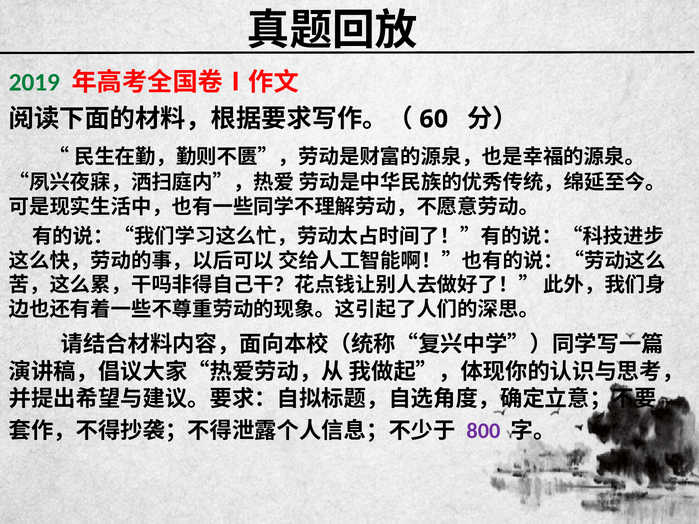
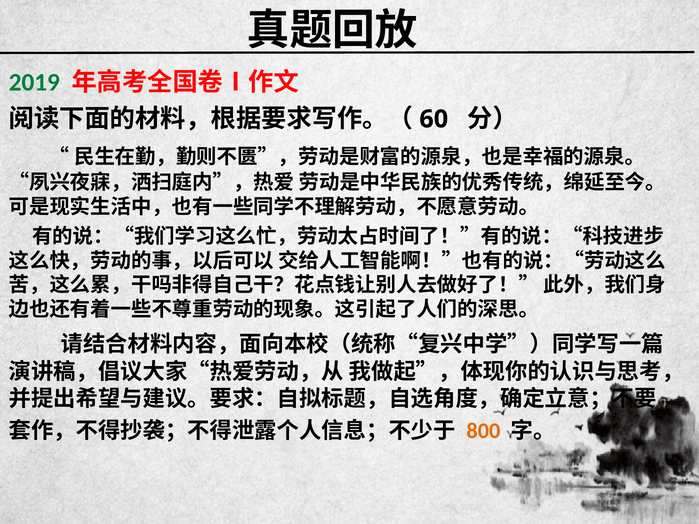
800 colour: purple -> orange
